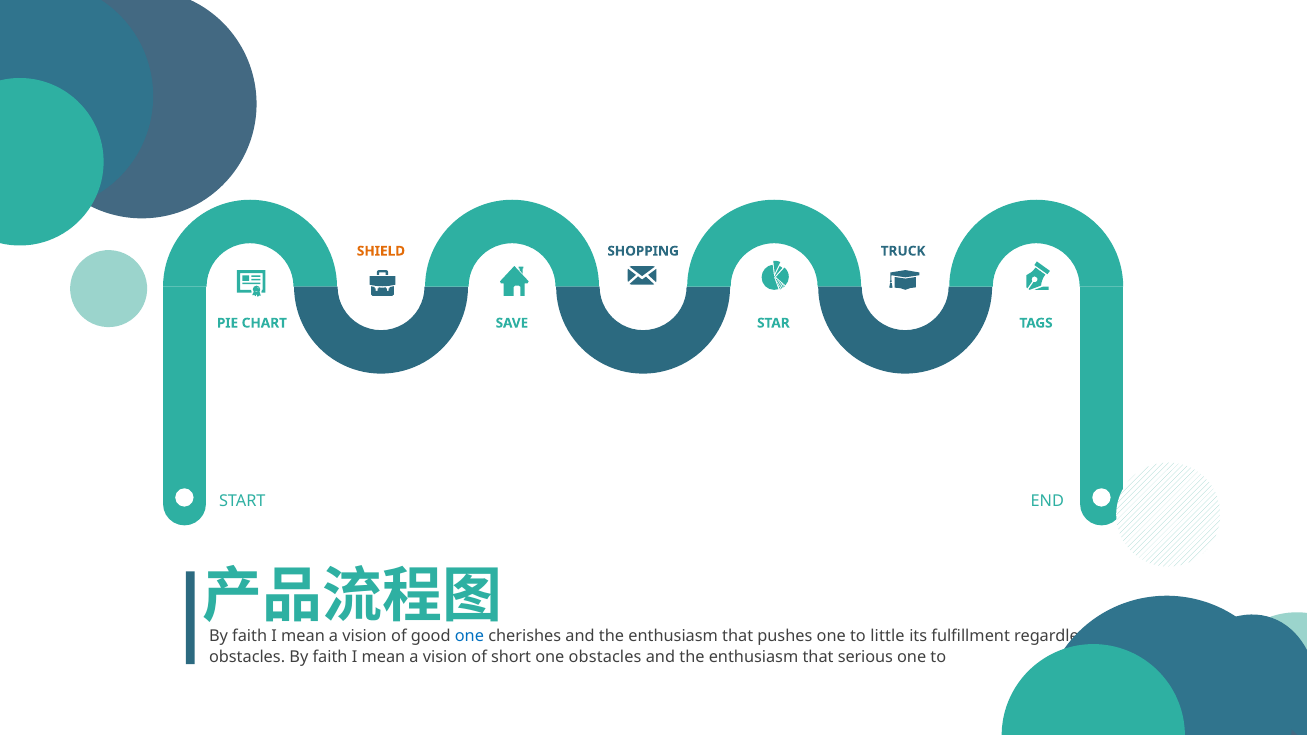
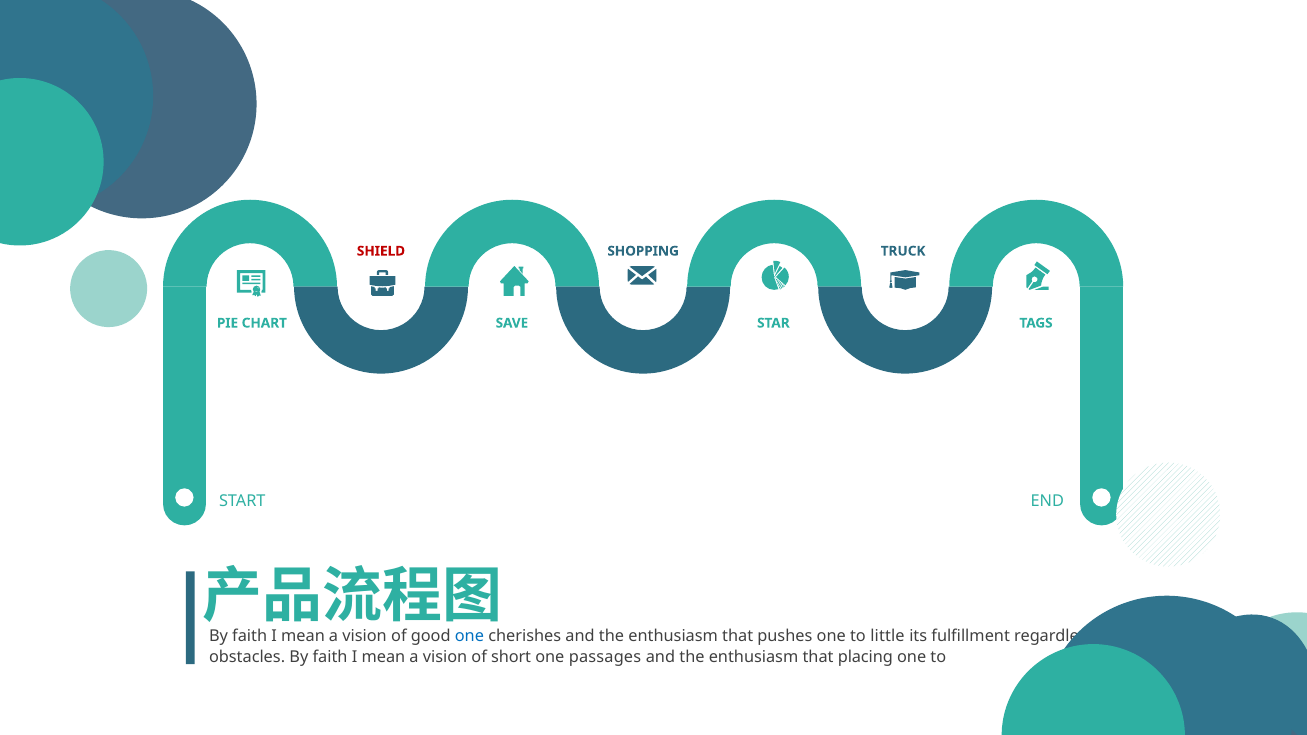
SHIELD colour: orange -> red
one obstacles: obstacles -> passages
serious: serious -> placing
